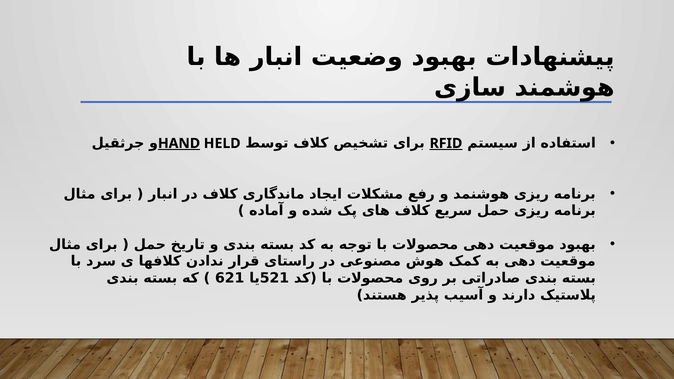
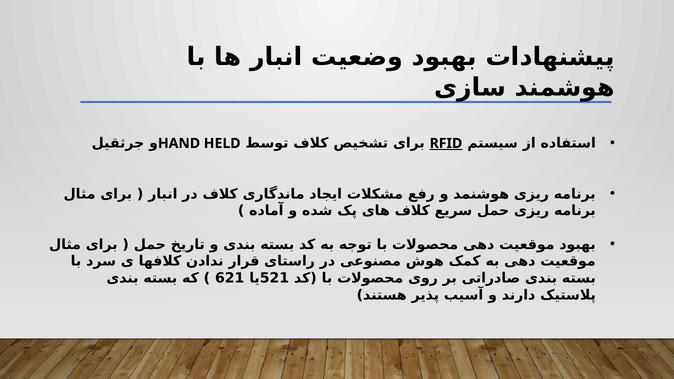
HAND underline: present -> none
